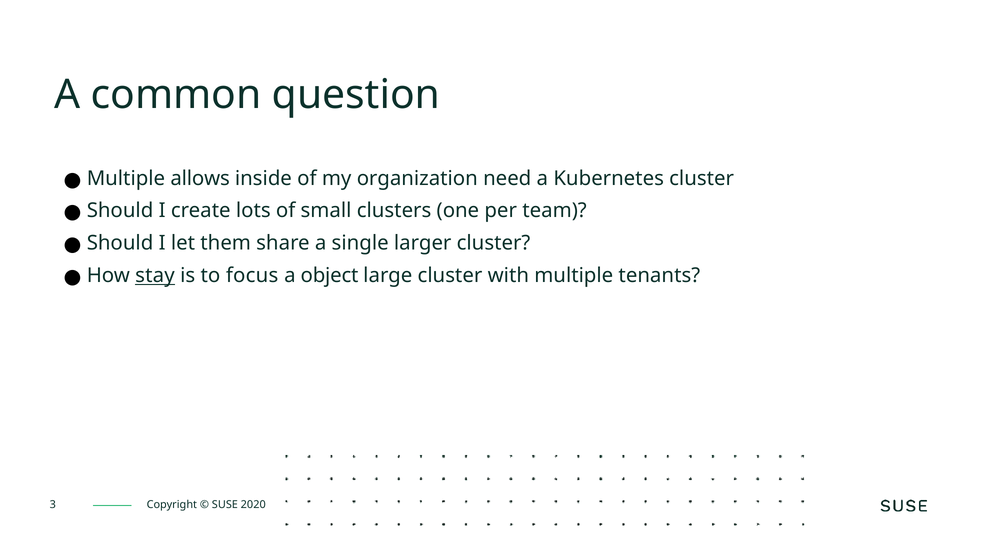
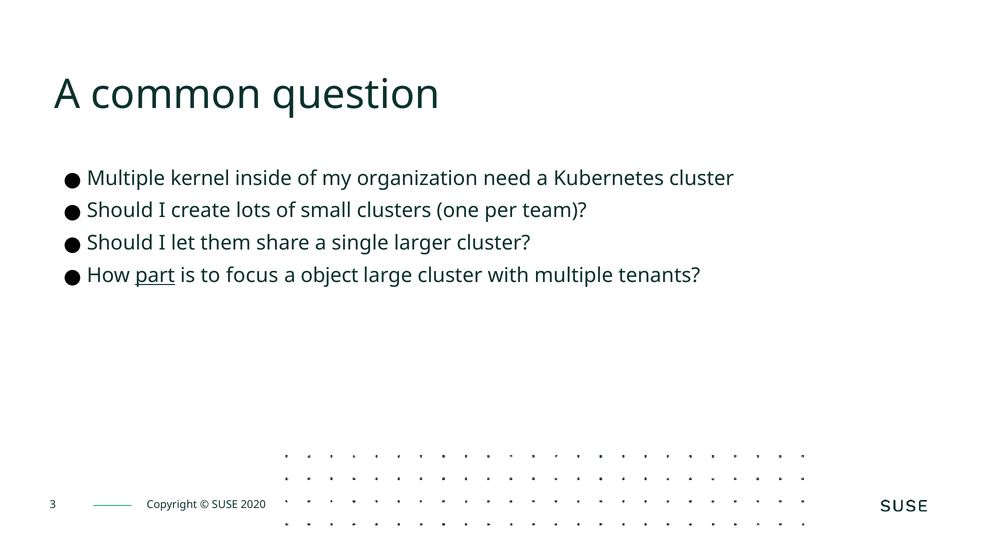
allows: allows -> kernel
stay: stay -> part
